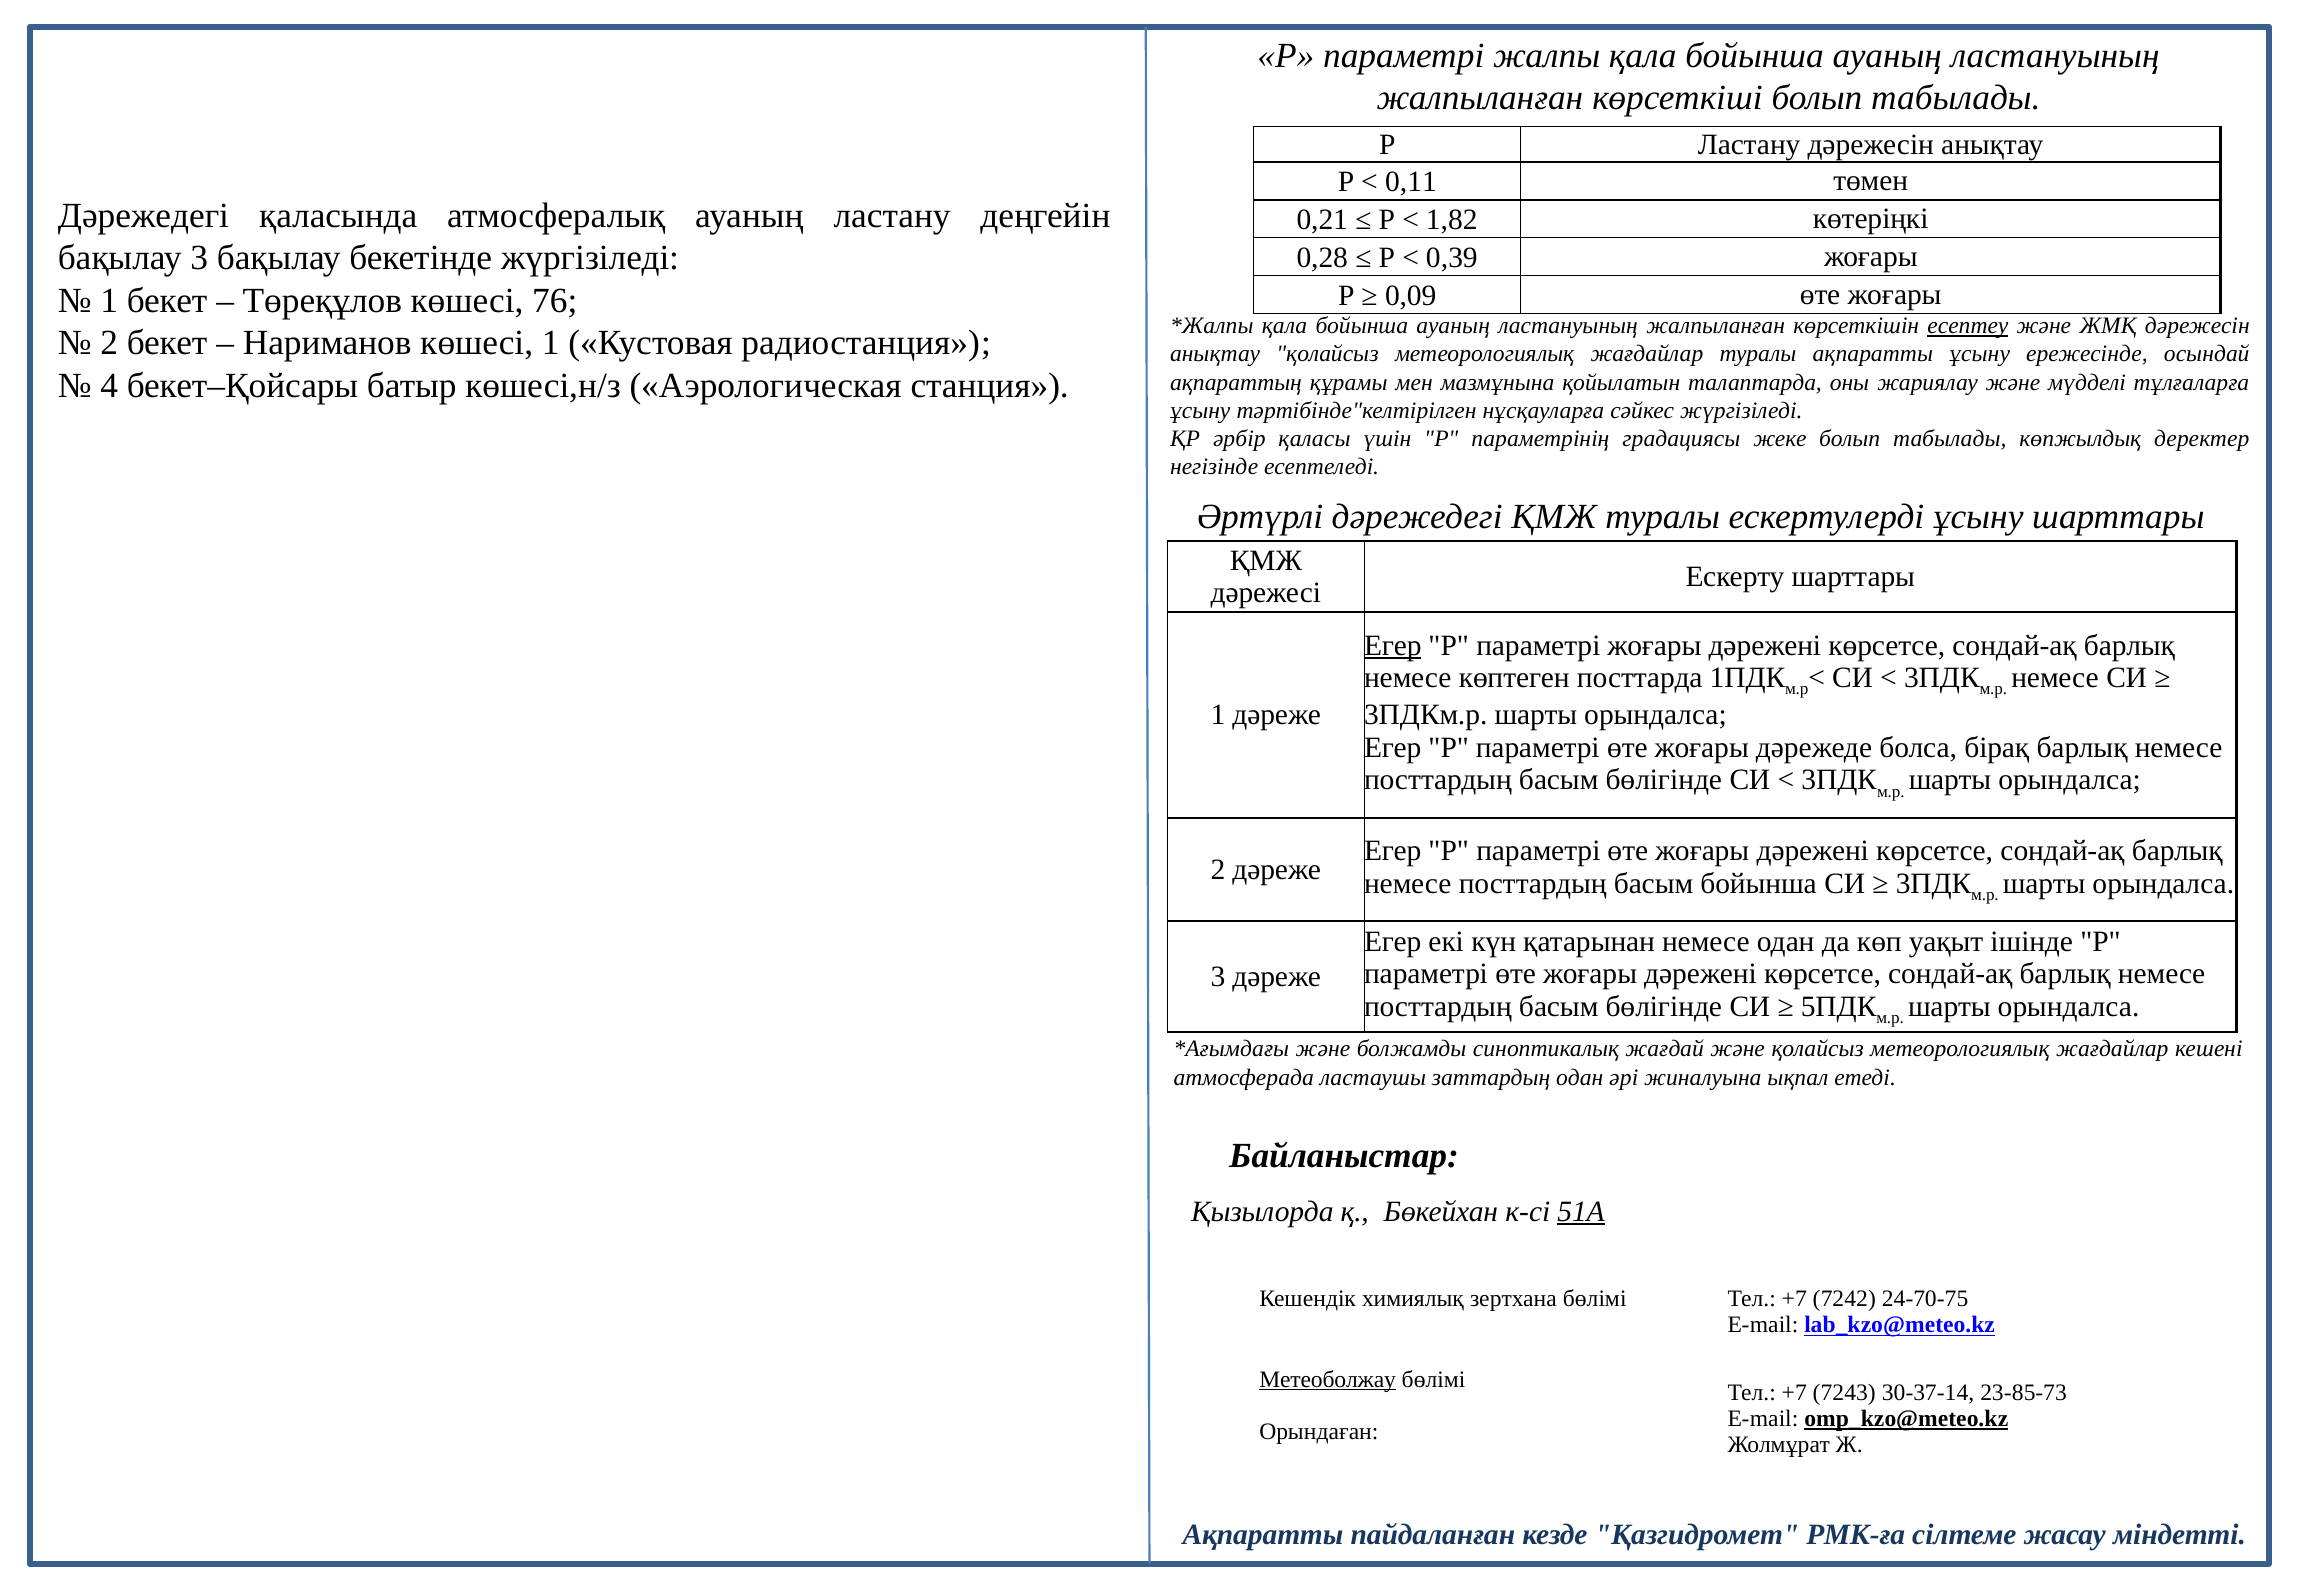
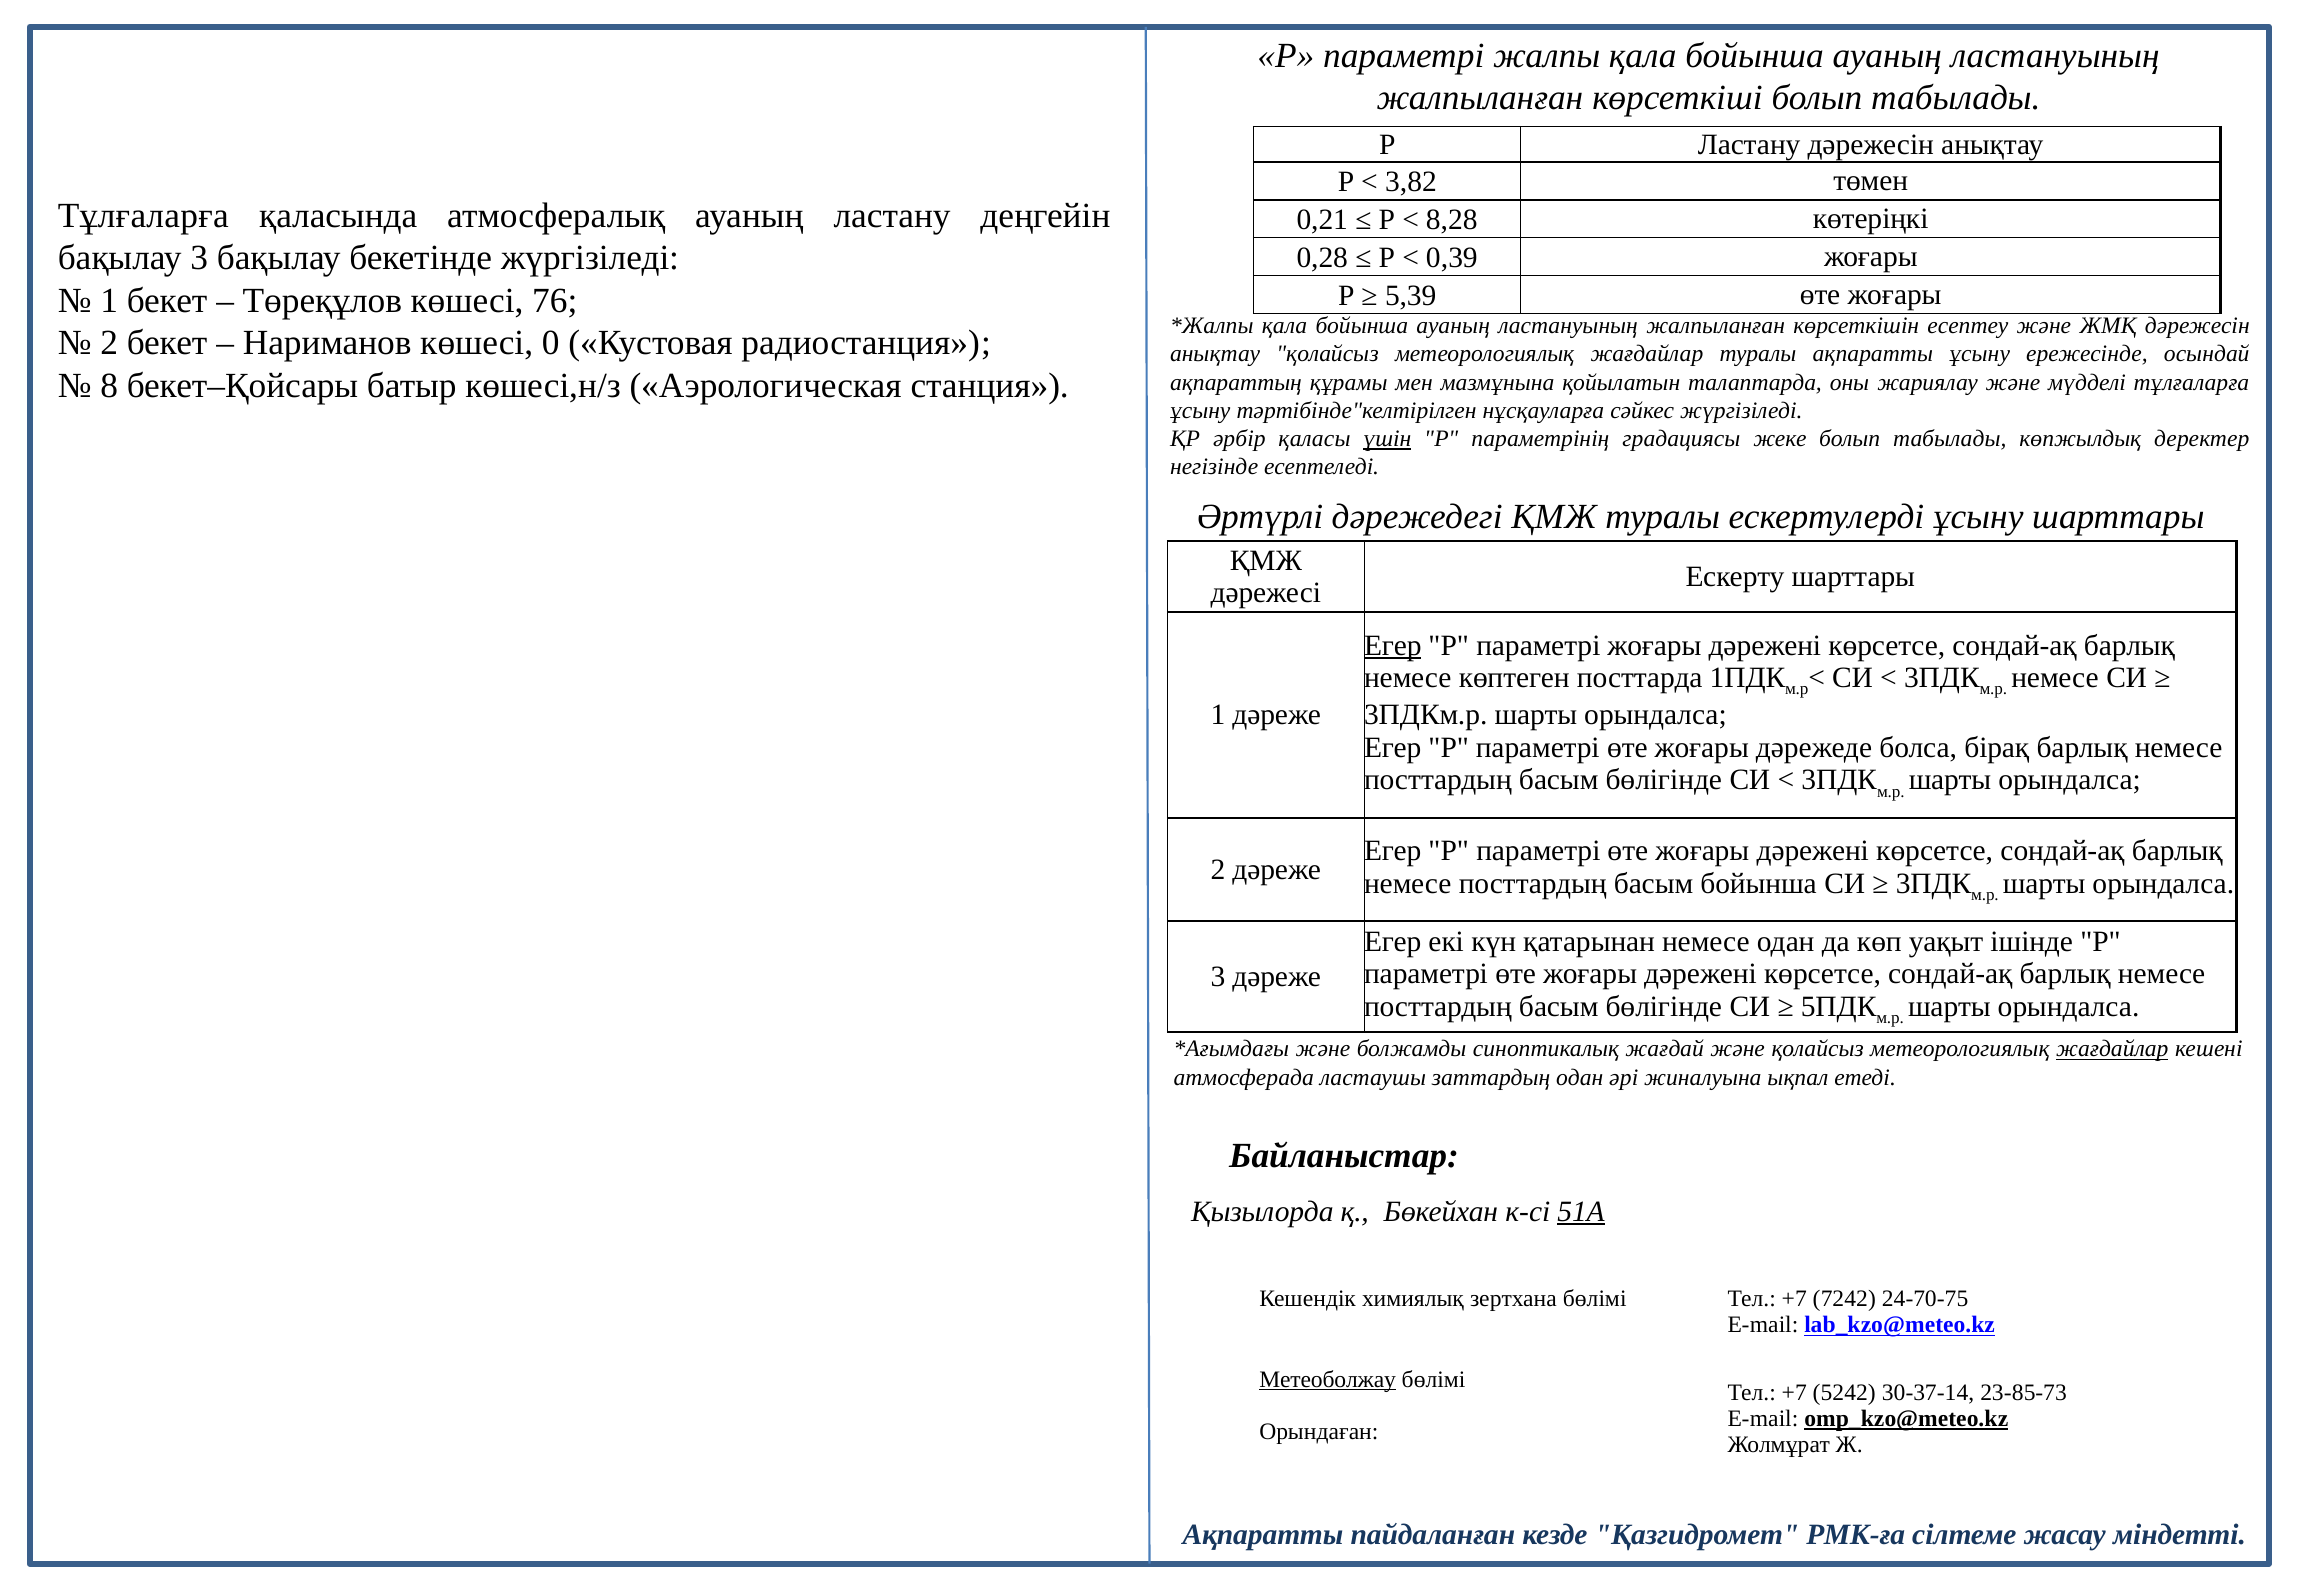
0,11: 0,11 -> 3,82
Дәрежедегі at (144, 216): Дәрежедегі -> Тұлғаларға
1,82: 1,82 -> 8,28
0,09: 0,09 -> 5,39
есептеу underline: present -> none
көшесі 1: 1 -> 0
4: 4 -> 8
үшін underline: none -> present
жағдайлар at (2112, 1050) underline: none -> present
7243: 7243 -> 5242
